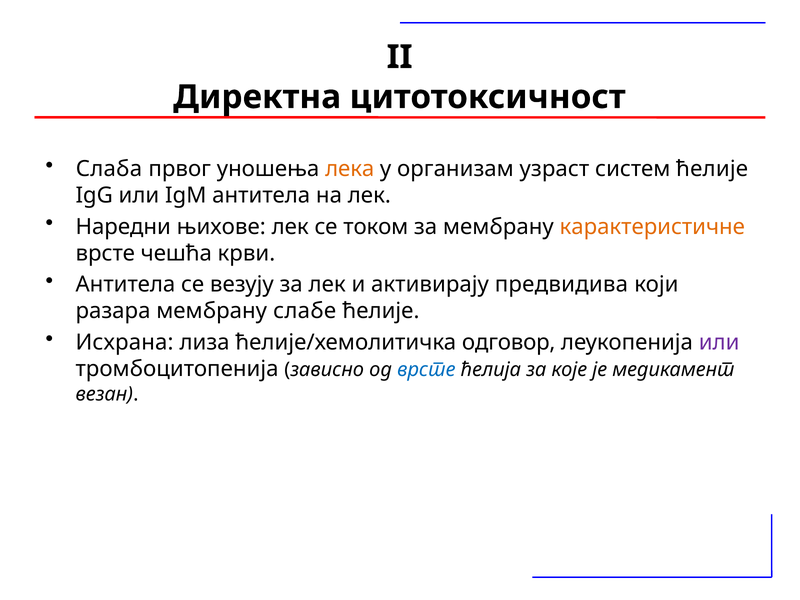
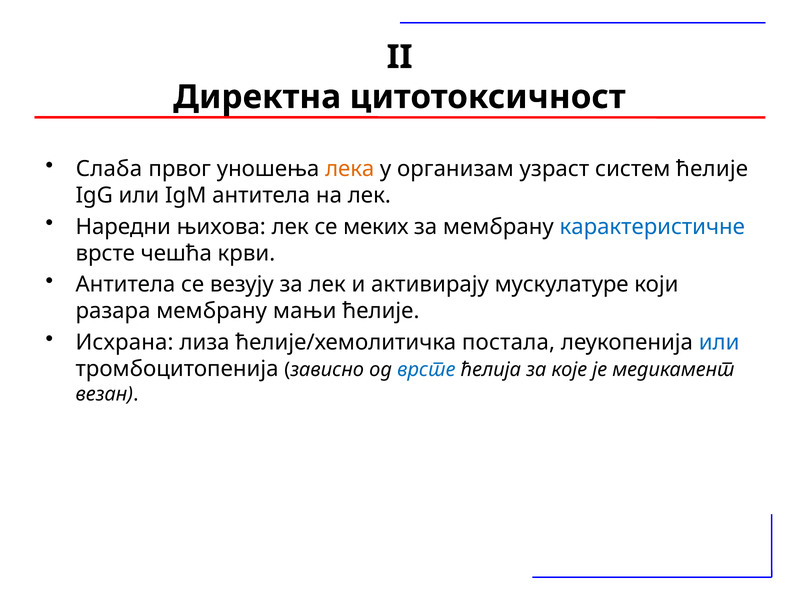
њихове: њихове -> њихова
током: током -> меких
карактеристичне colour: orange -> blue
предвидива: предвидива -> мускулатуре
слабе: слабе -> мањи
одговор: одговор -> постала
или at (719, 342) colour: purple -> blue
